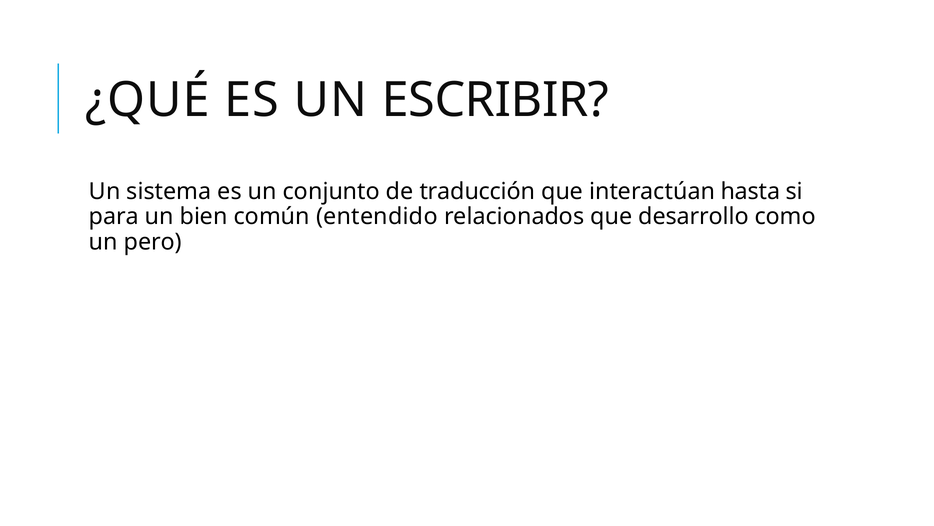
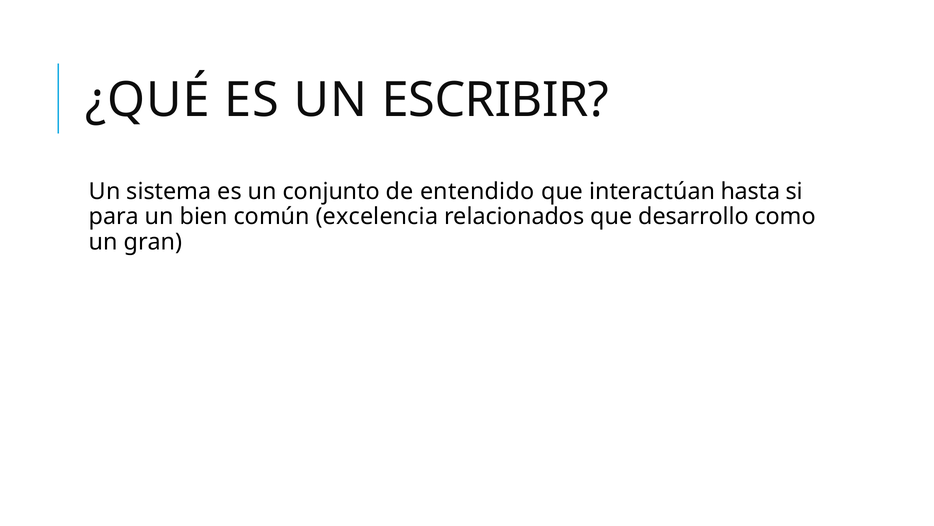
traducción: traducción -> entendido
entendido: entendido -> excelencia
pero: pero -> gran
